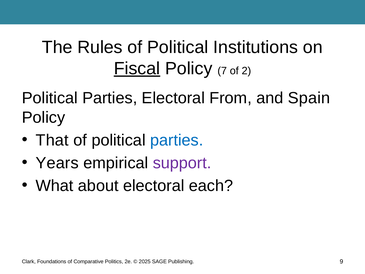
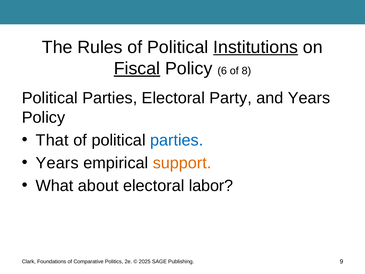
Institutions underline: none -> present
7: 7 -> 6
2: 2 -> 8
From: From -> Party
and Spain: Spain -> Years
support colour: purple -> orange
each: each -> labor
